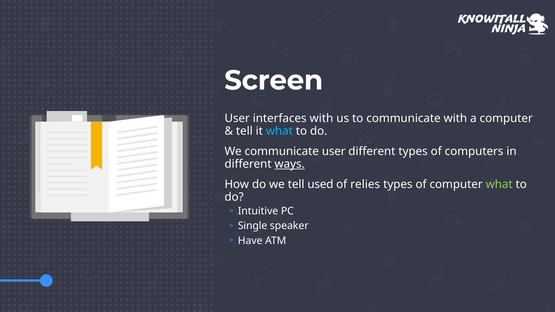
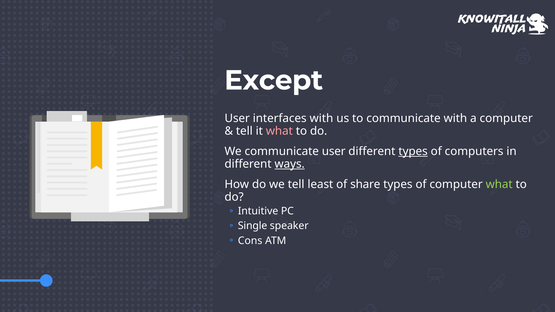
Screen: Screen -> Except
what at (279, 131) colour: light blue -> pink
types at (413, 152) underline: none -> present
used: used -> least
relies: relies -> share
Have: Have -> Cons
